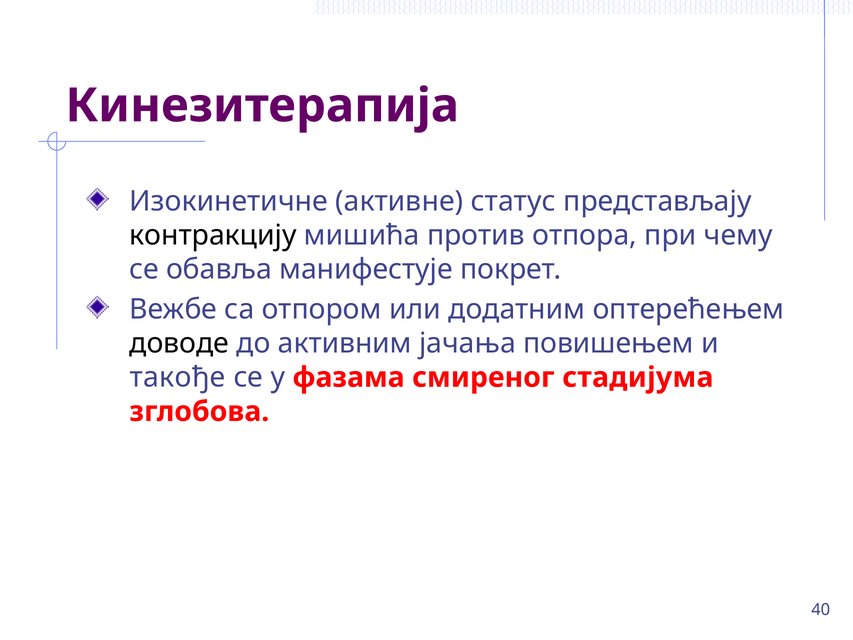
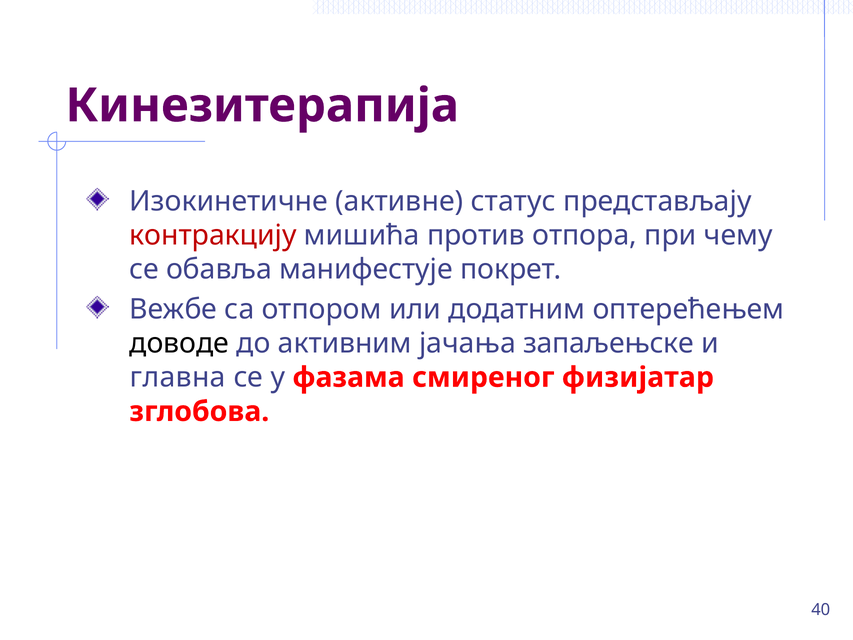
контракцију colour: black -> red
повишењем: повишењем -> запаљењске
такође: такође -> главна
стадијума: стадијума -> физијатар
